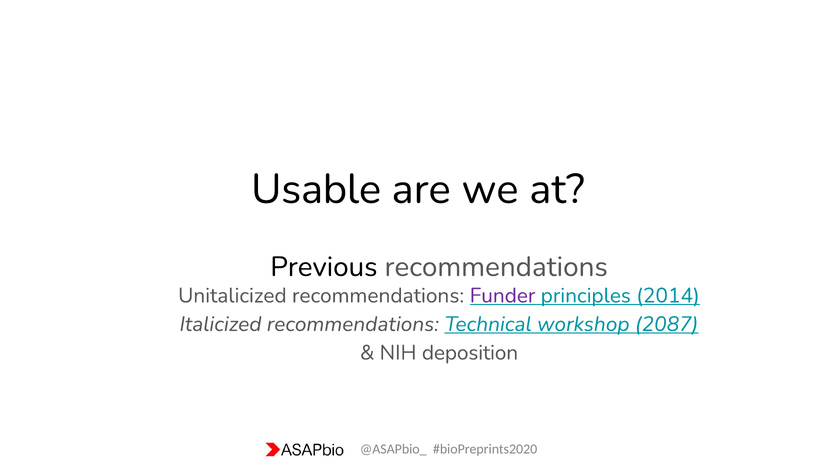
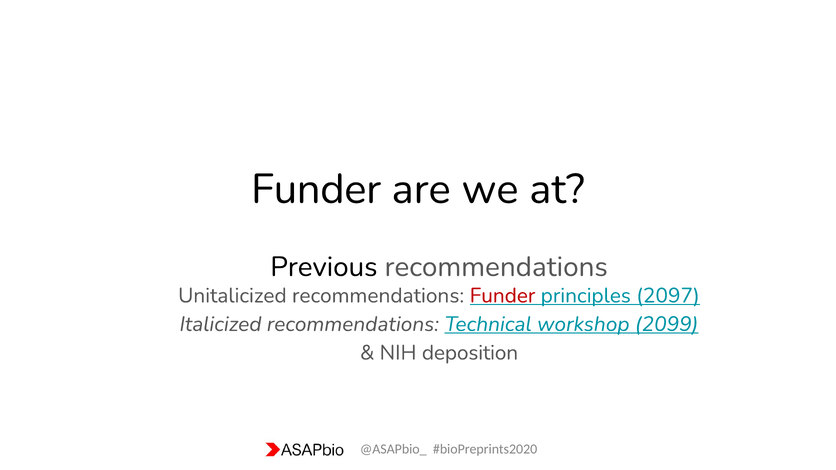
Usable at (316, 189): Usable -> Funder
Funder at (503, 296) colour: purple -> red
2014: 2014 -> 2097
2087: 2087 -> 2099
